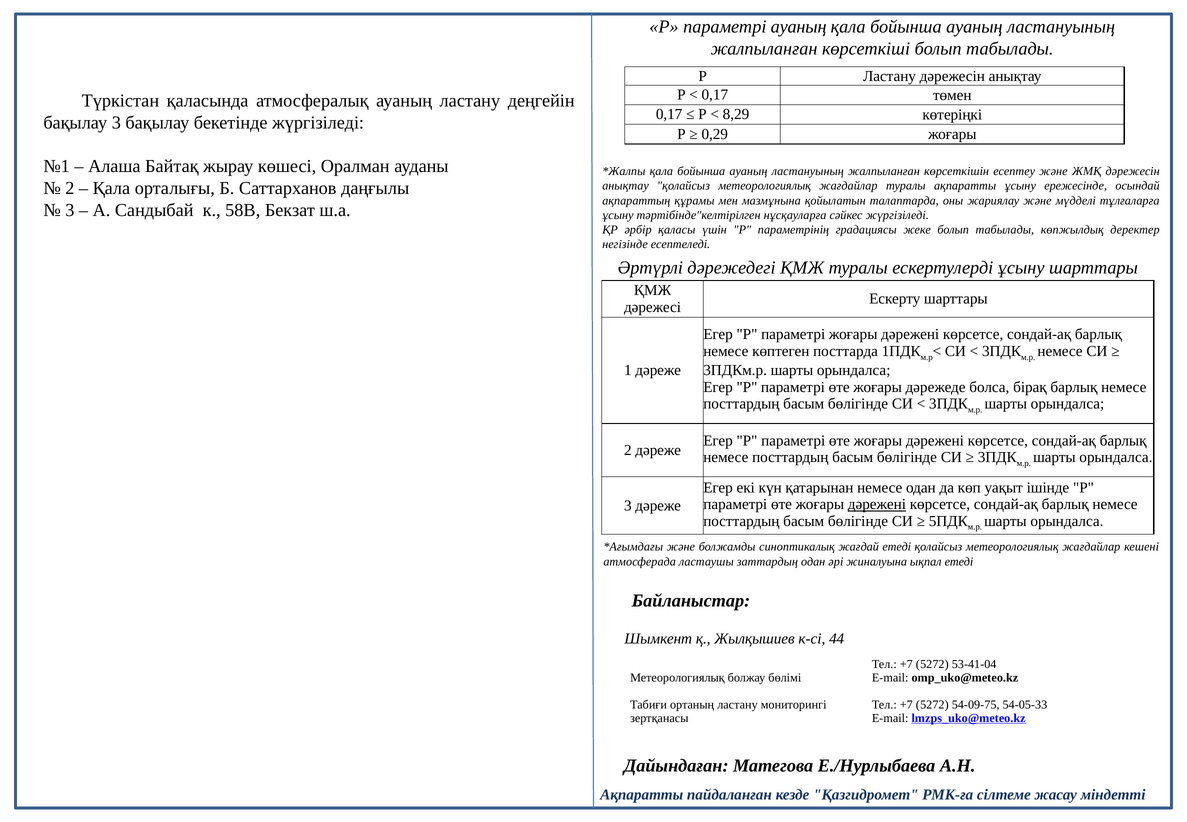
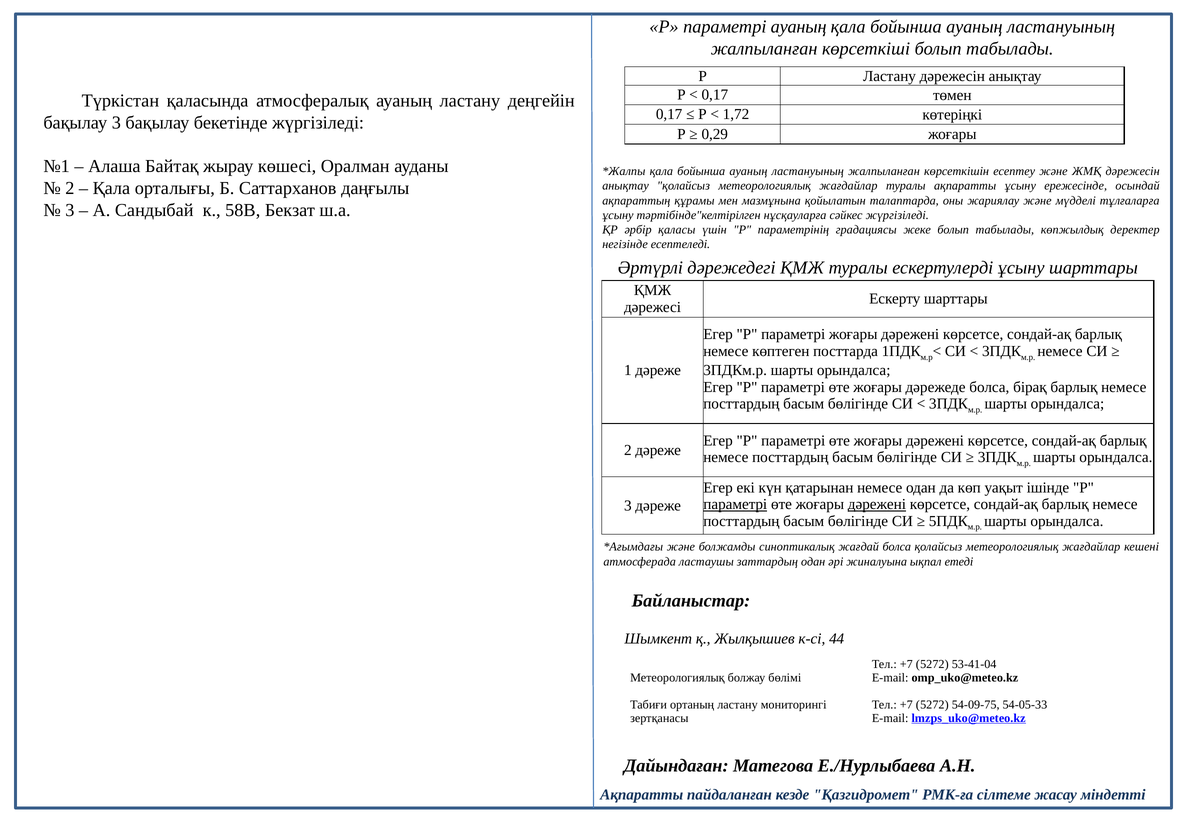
8,29: 8,29 -> 1,72
параметрі at (735, 504) underline: none -> present
жағдай етеді: етеді -> болса
